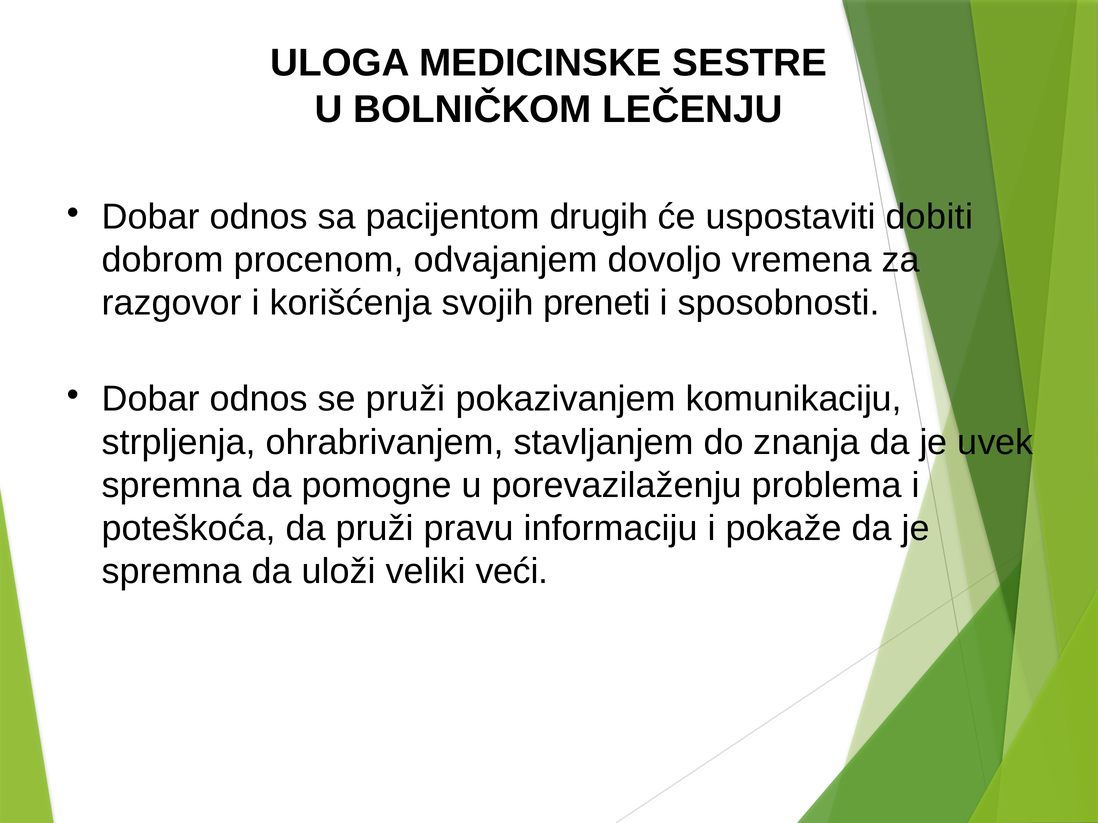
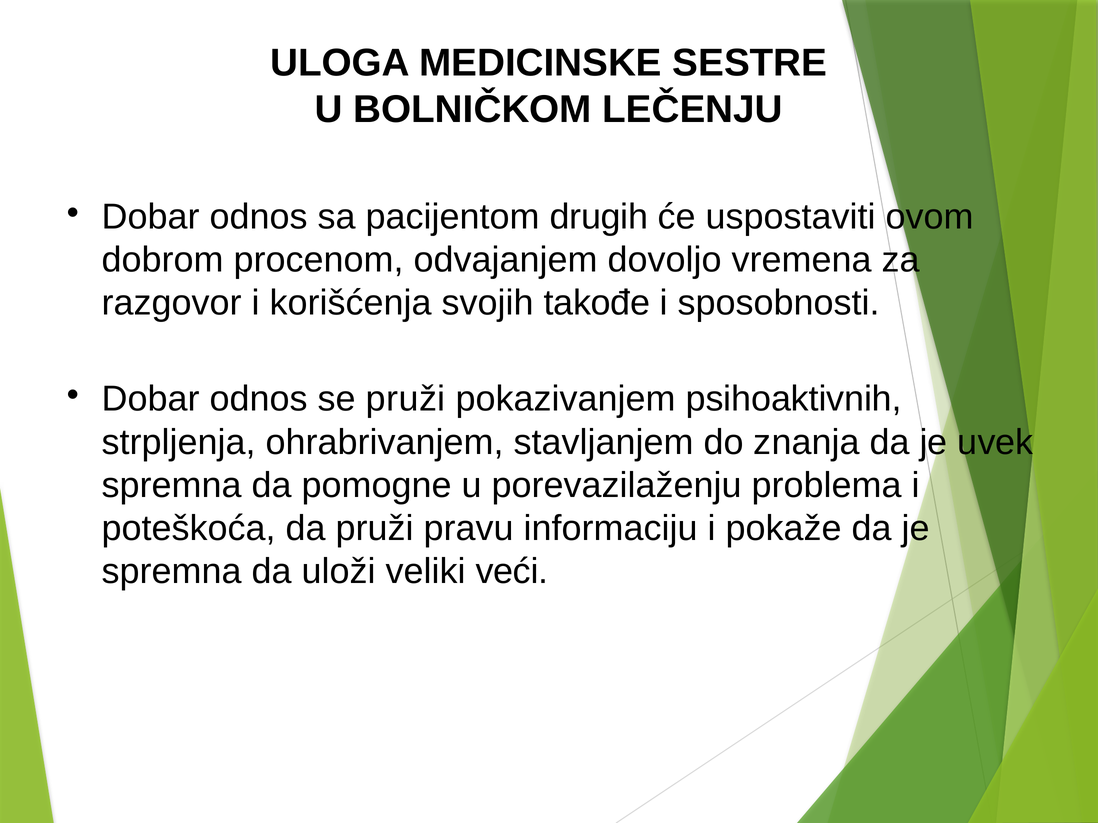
dobiti: dobiti -> ovom
preneti: preneti -> takođe
komunikaciju: komunikaciju -> psihoaktivnih
